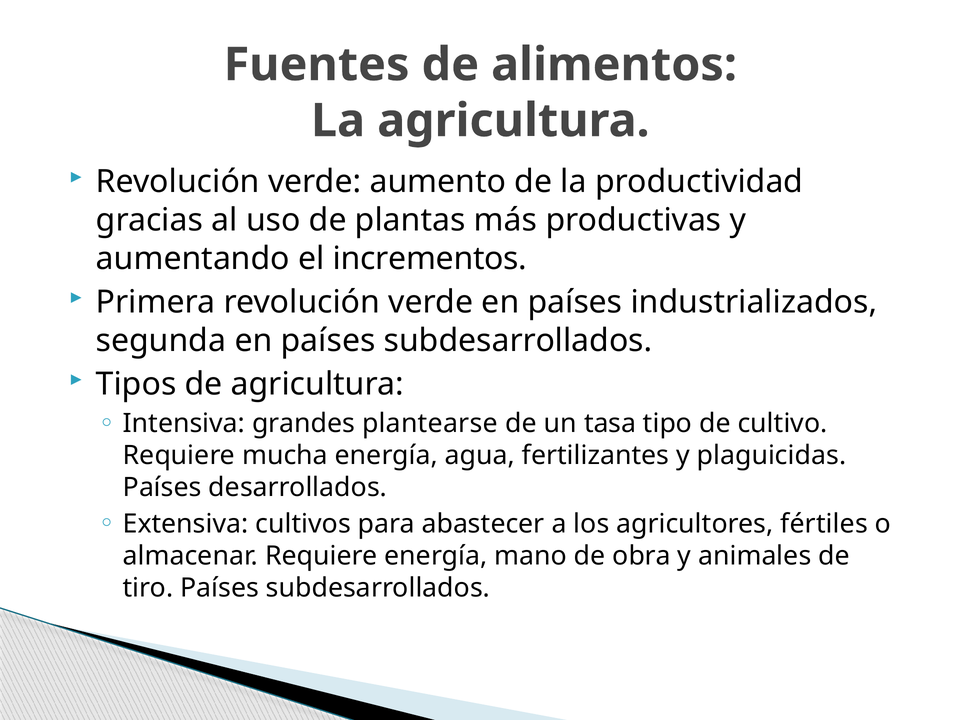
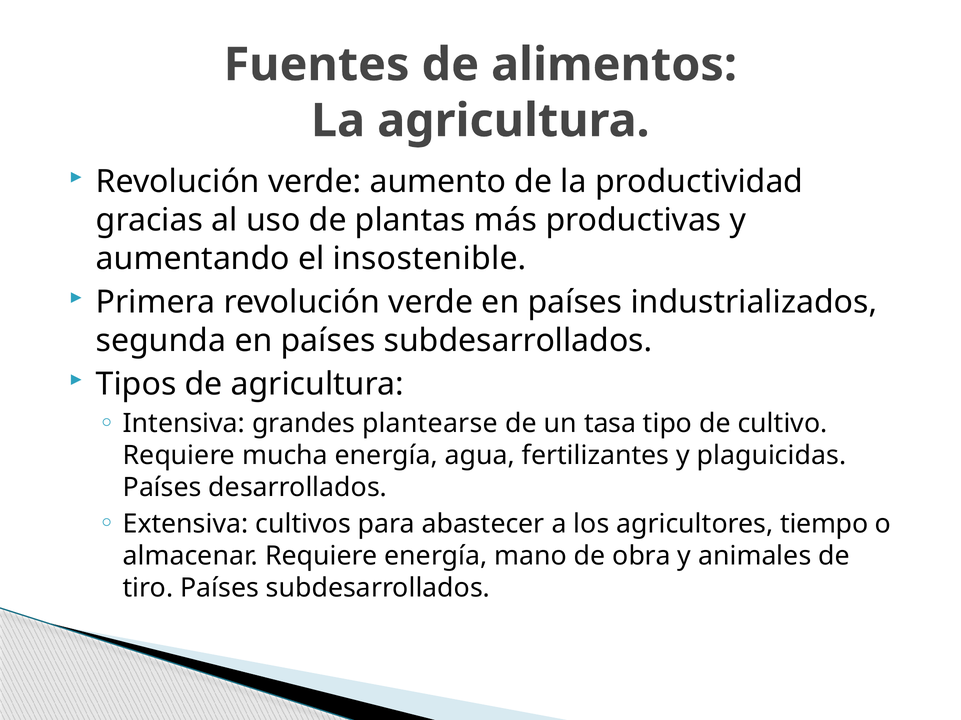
incrementos: incrementos -> insostenible
fértiles: fértiles -> tiempo
